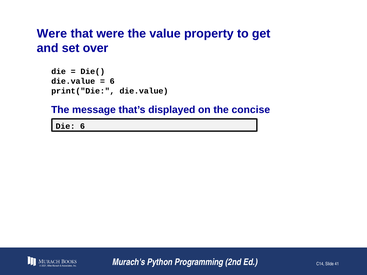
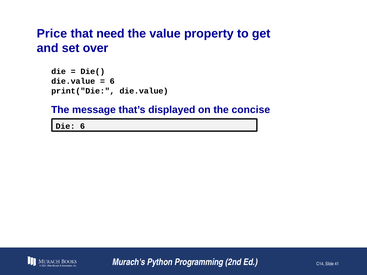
Were at (52, 34): Were -> Price
that were: were -> need
